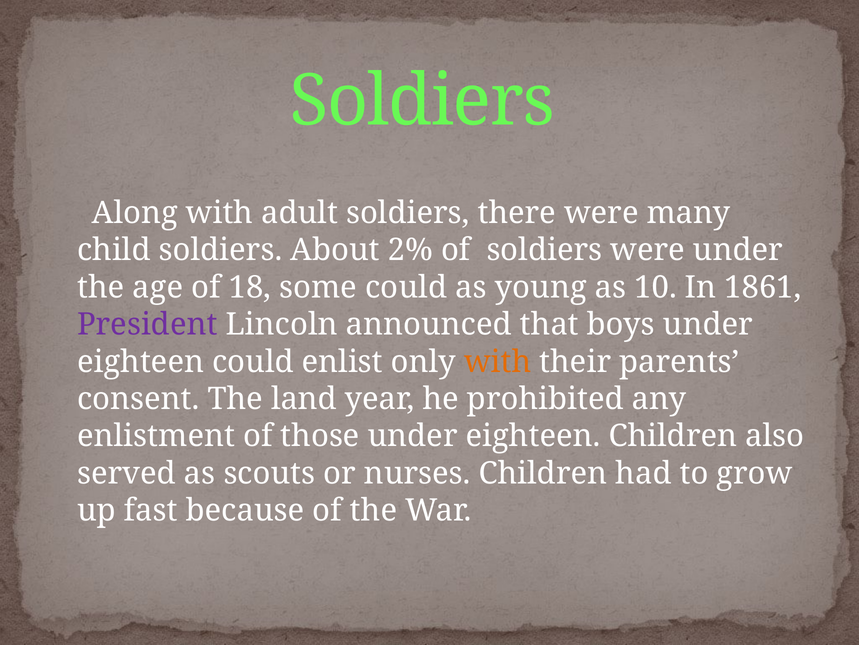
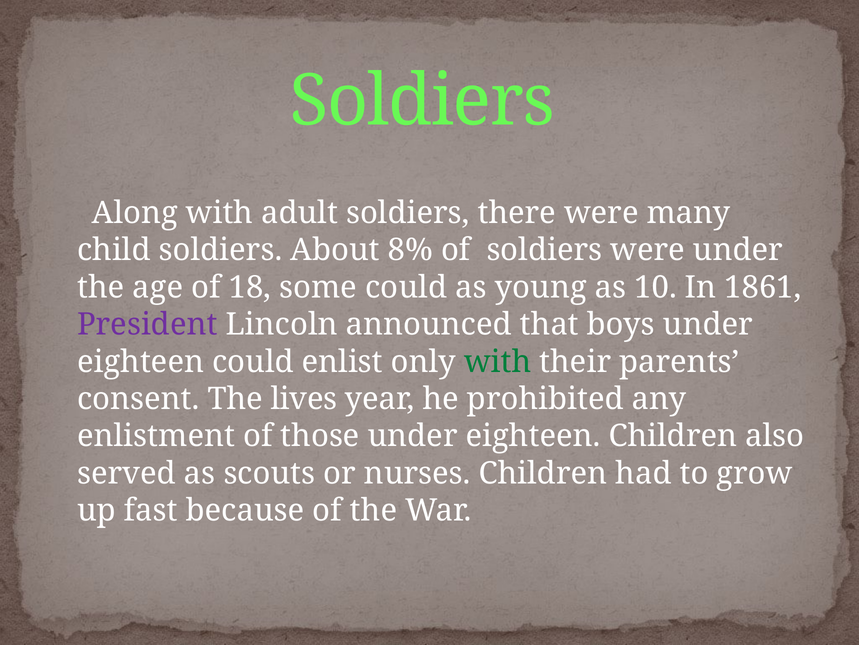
2%: 2% -> 8%
with at (498, 361) colour: orange -> green
land: land -> lives
